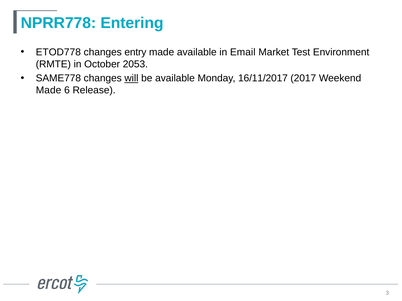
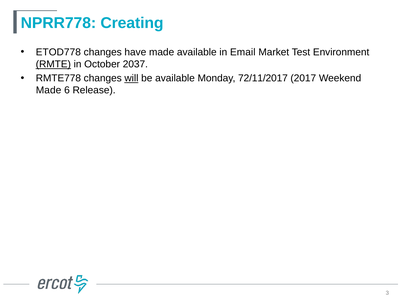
Entering: Entering -> Creating
entry: entry -> have
RMTE underline: none -> present
2053: 2053 -> 2037
SAME778: SAME778 -> RMTE778
16/11/2017: 16/11/2017 -> 72/11/2017
